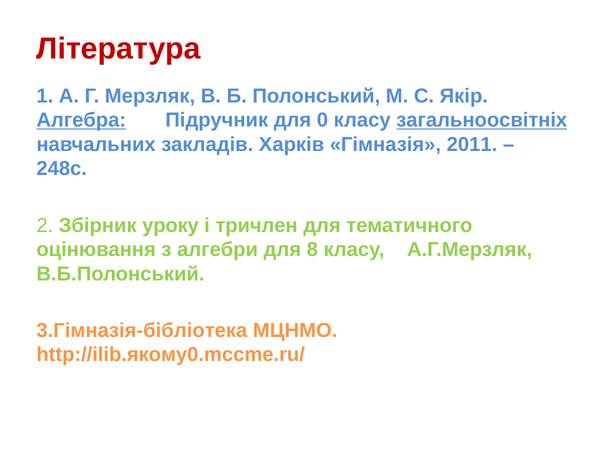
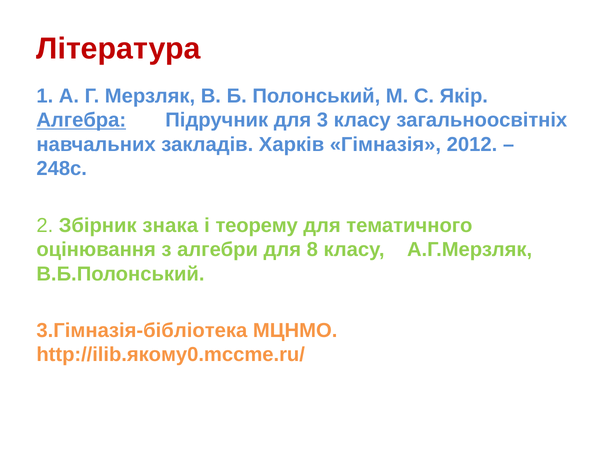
0: 0 -> 3
загальноосвітніх underline: present -> none
2011: 2011 -> 2012
уроку: уроку -> знака
тричлен: тричлен -> теорему
